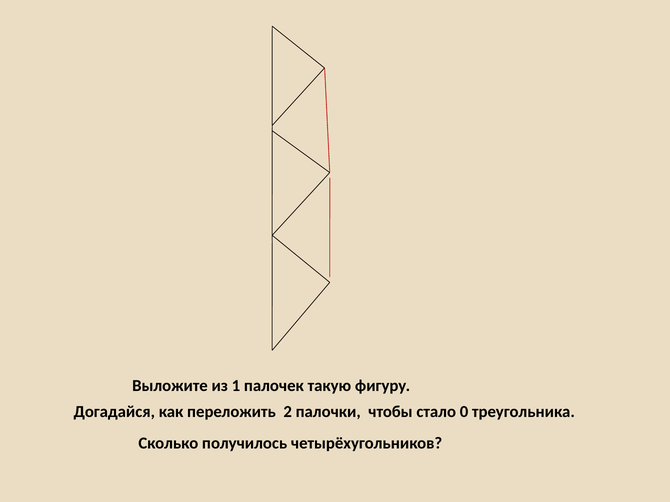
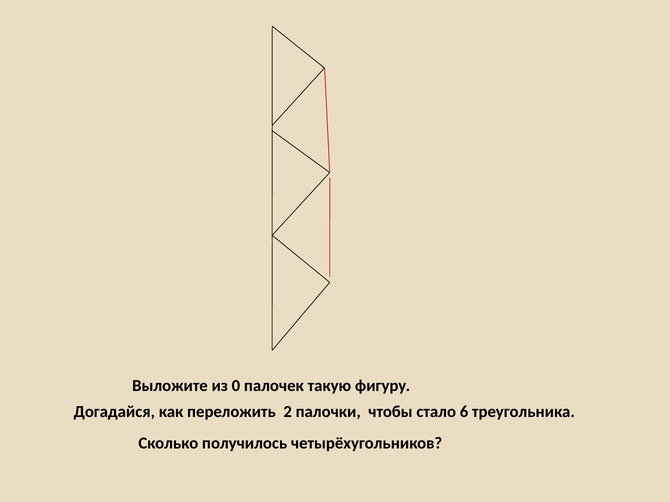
1: 1 -> 0
0: 0 -> 6
